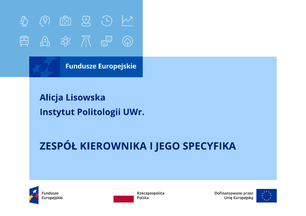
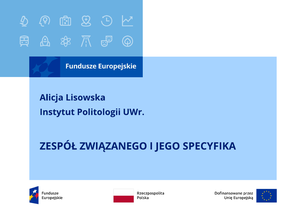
KIEROWNIKA: KIEROWNIKA -> ZWIĄZANEGO
